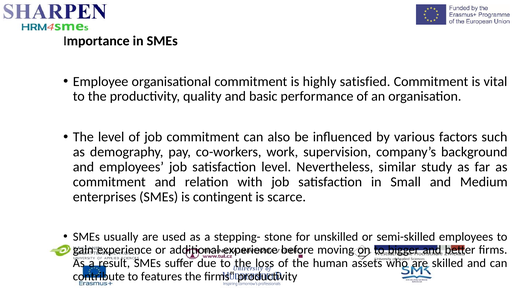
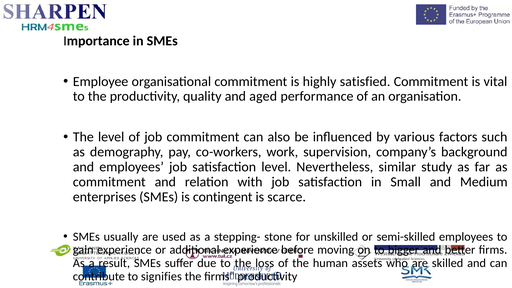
basic: basic -> aged
features: features -> signifies
